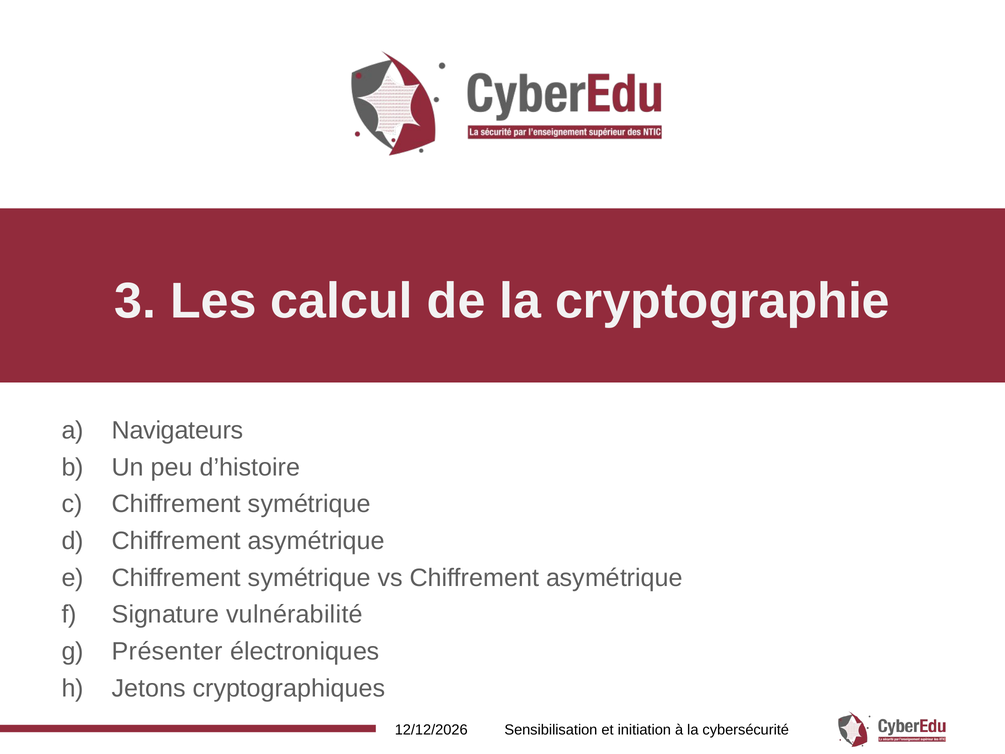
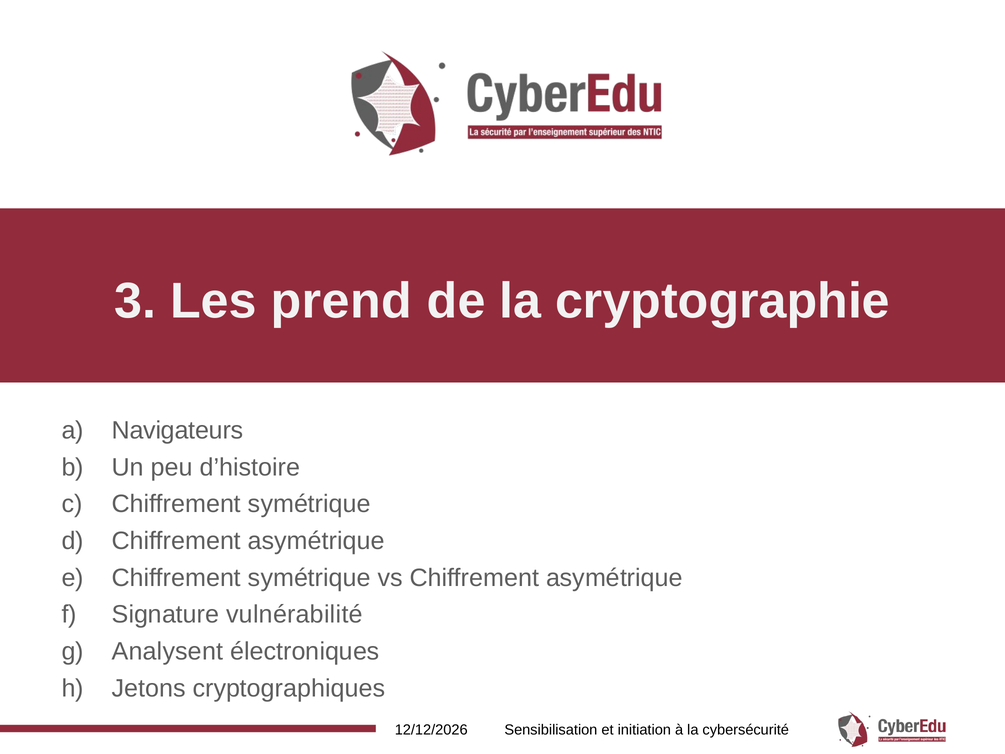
calcul: calcul -> prend
Présenter: Présenter -> Analysent
